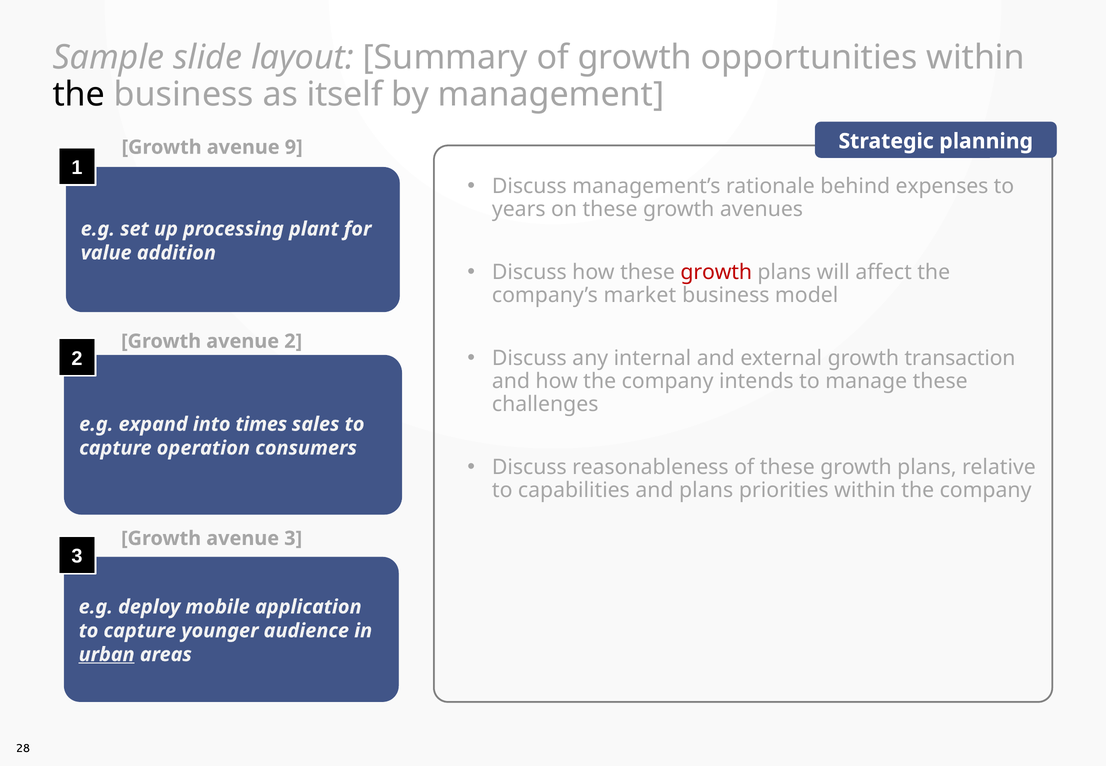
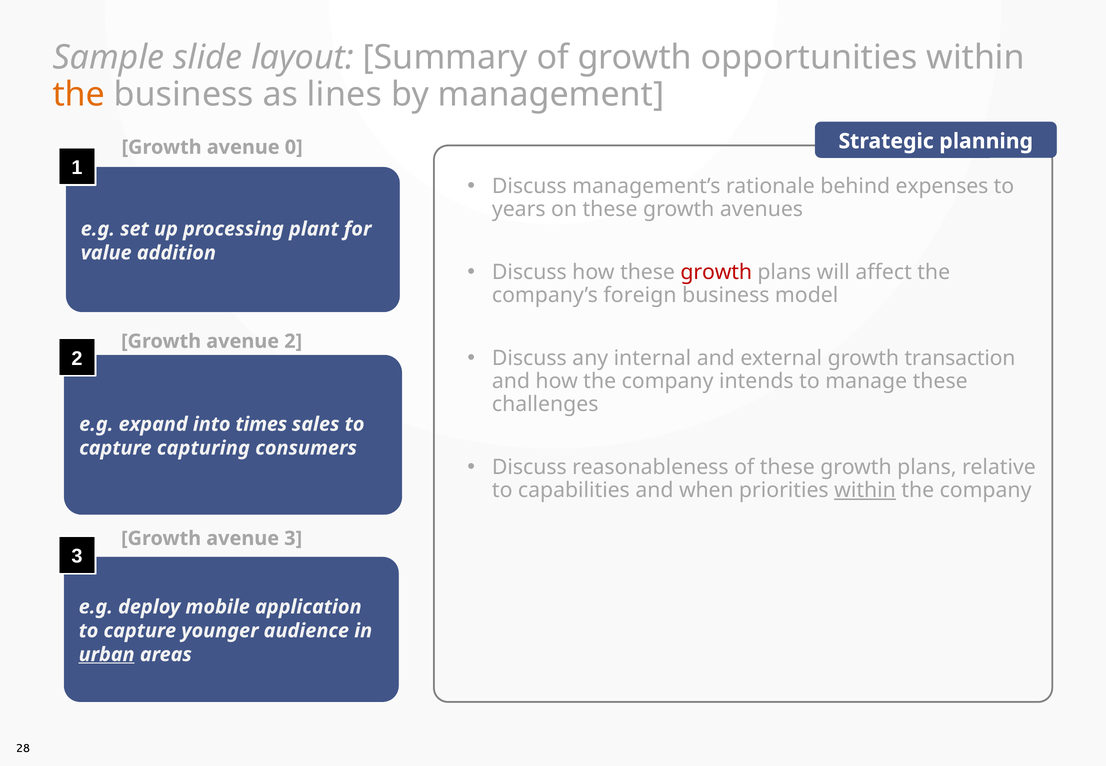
the at (79, 94) colour: black -> orange
itself: itself -> lines
9: 9 -> 0
market: market -> foreign
operation: operation -> capturing
and plans: plans -> when
within at (865, 490) underline: none -> present
